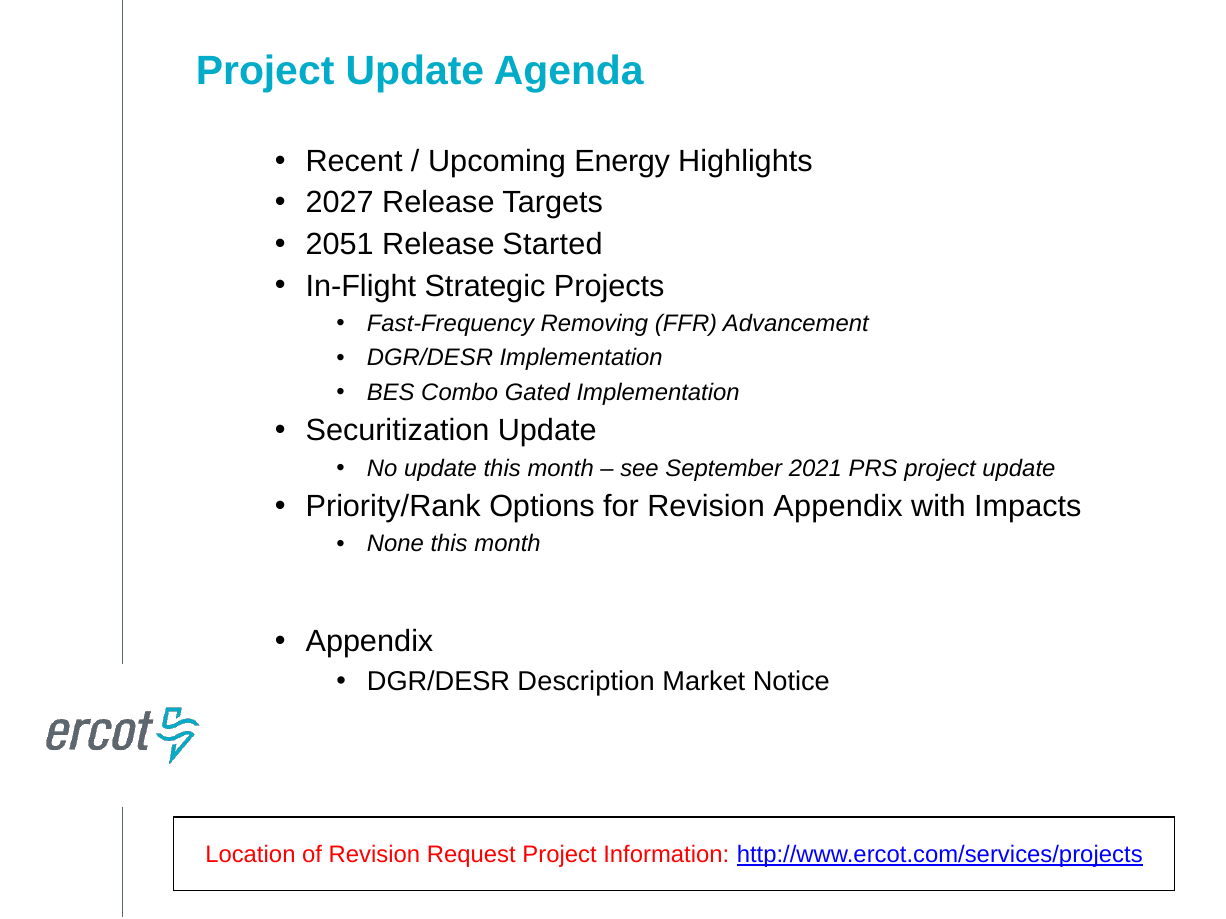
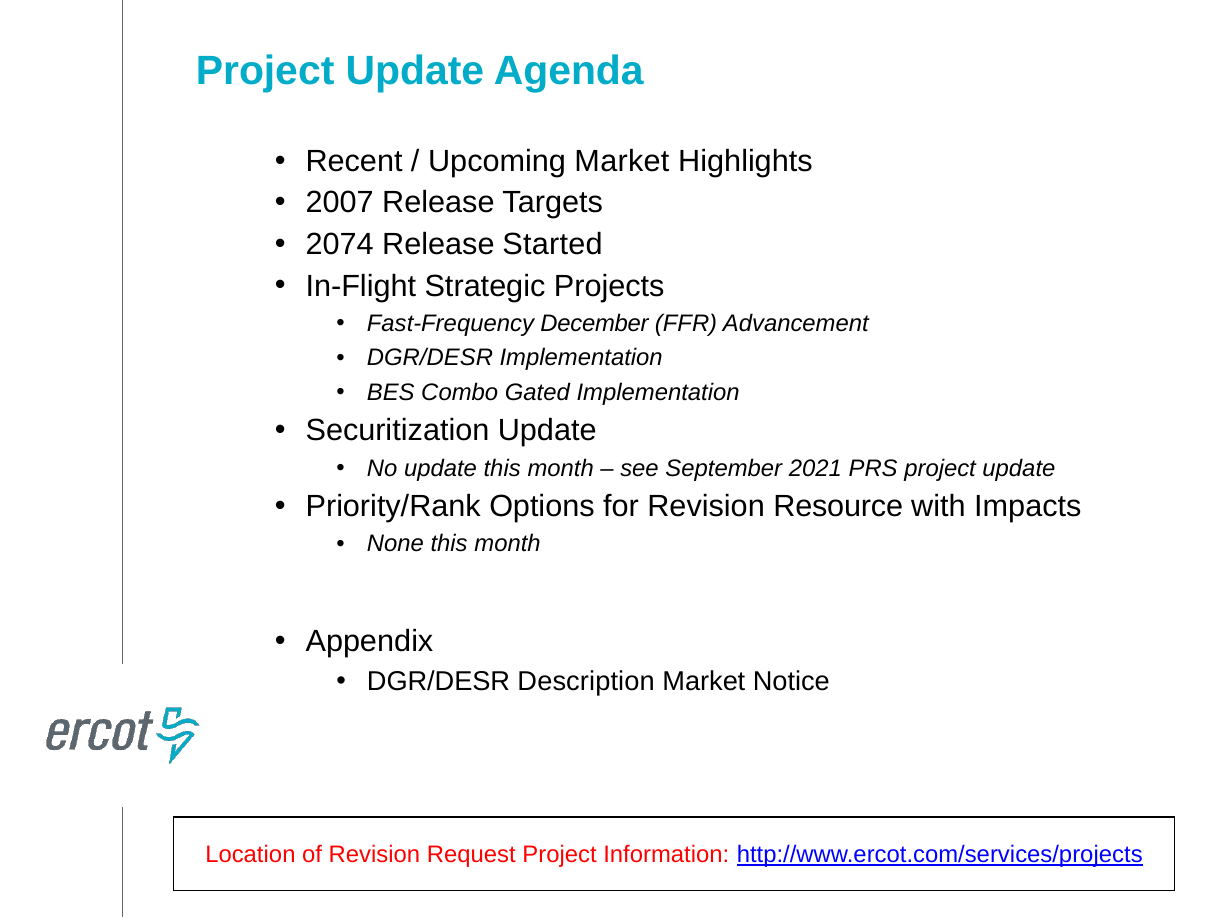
Upcoming Energy: Energy -> Market
2027: 2027 -> 2007
2051: 2051 -> 2074
Removing: Removing -> December
Revision Appendix: Appendix -> Resource
